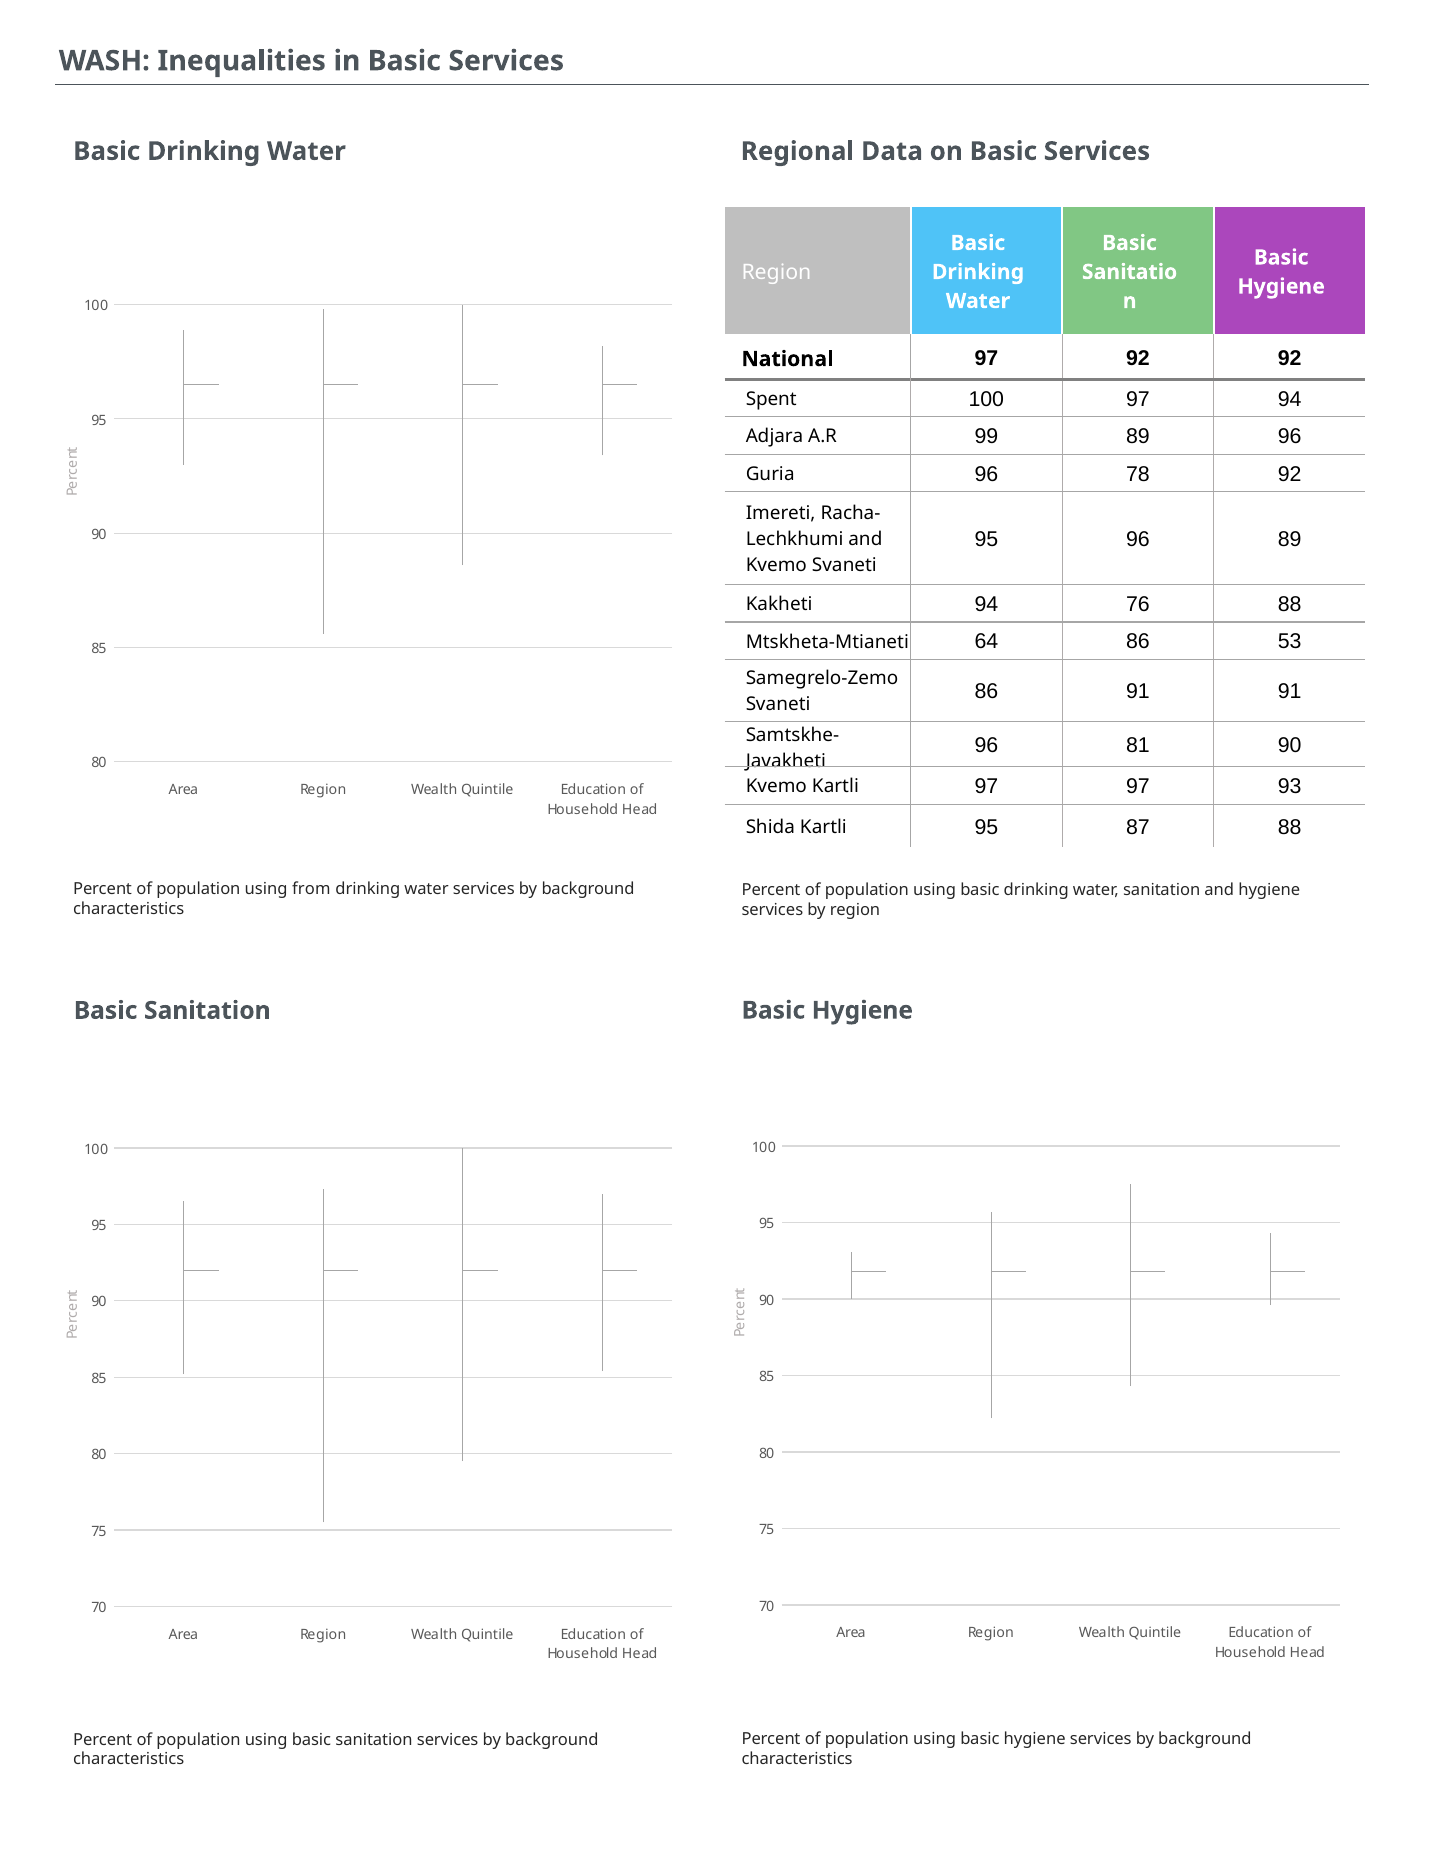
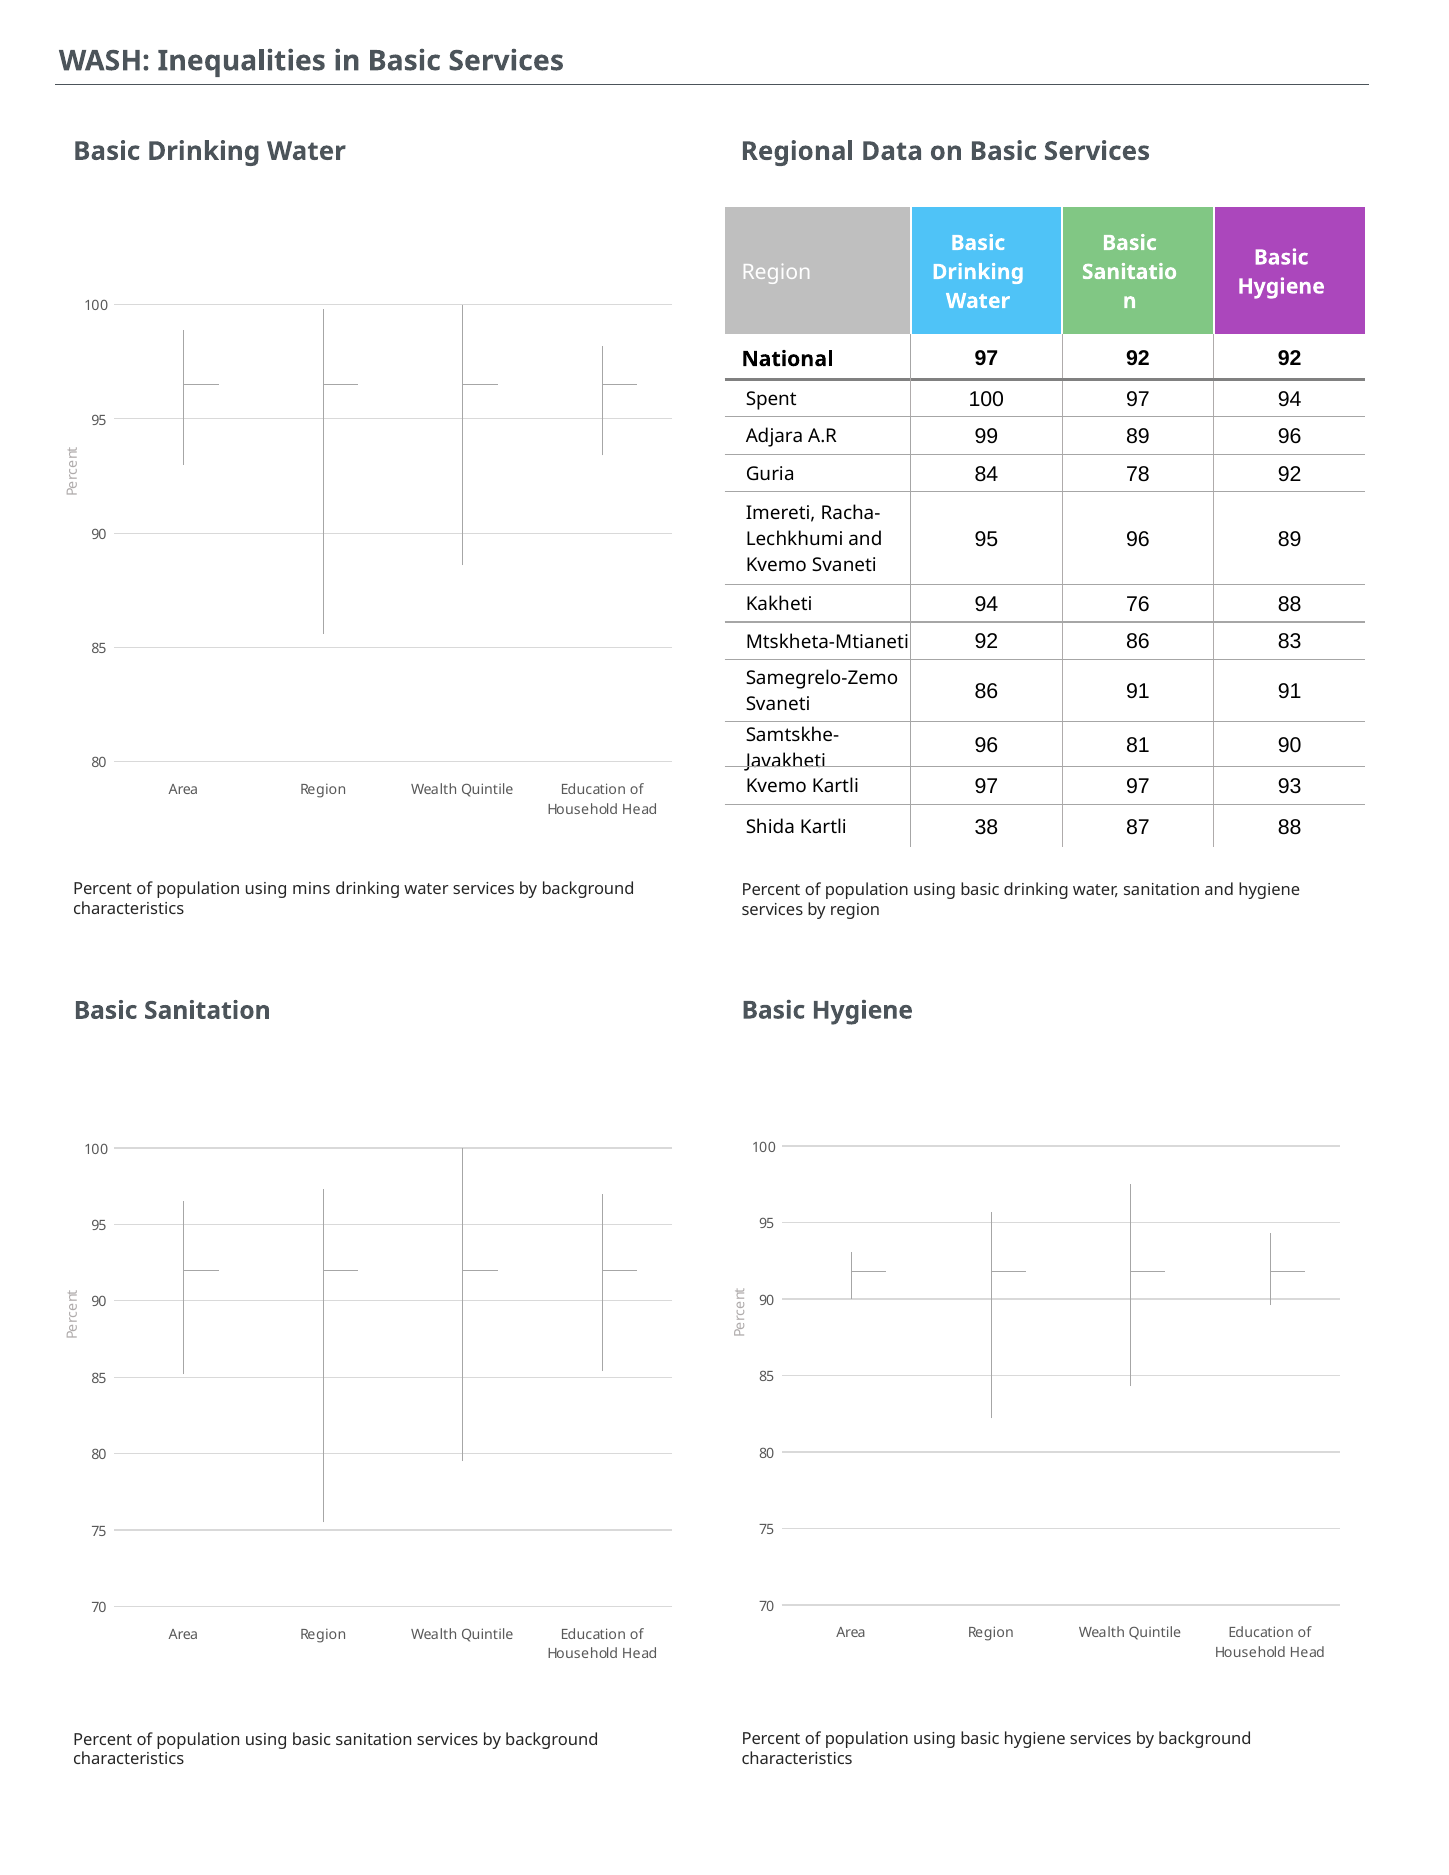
Guria 96: 96 -> 84
Mtskheta-Mtianeti 64: 64 -> 92
53: 53 -> 83
Kartli 95: 95 -> 38
from: from -> mins
